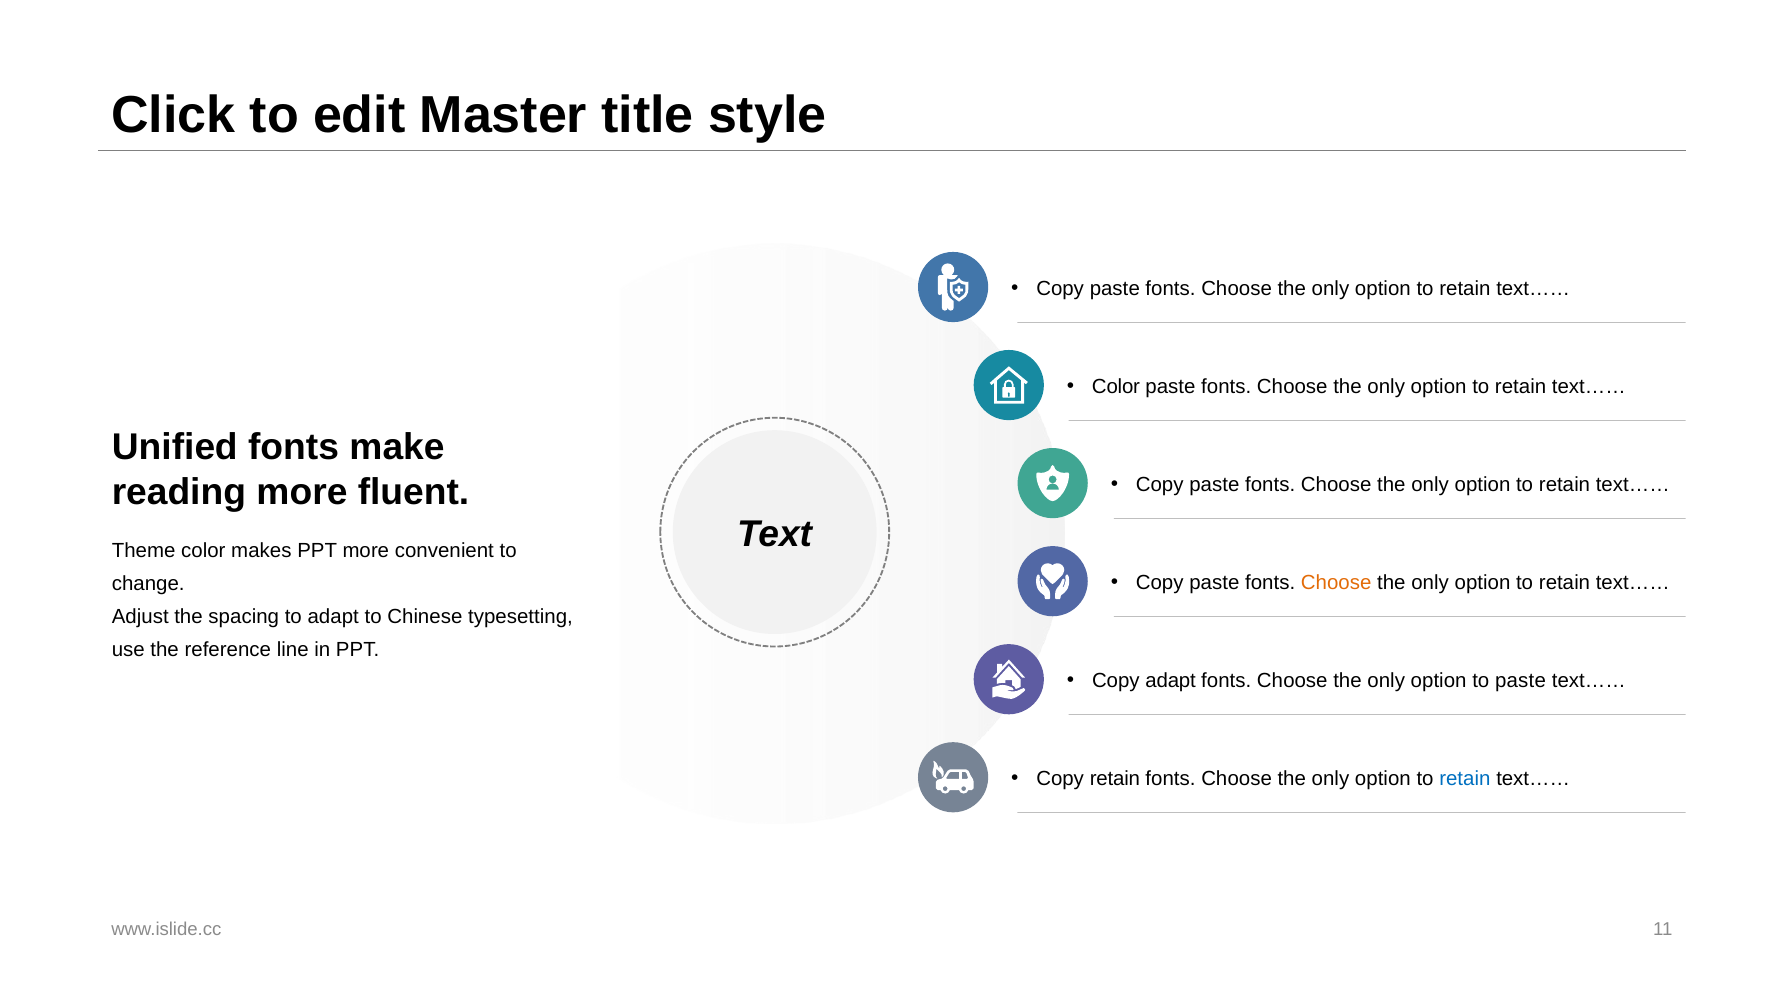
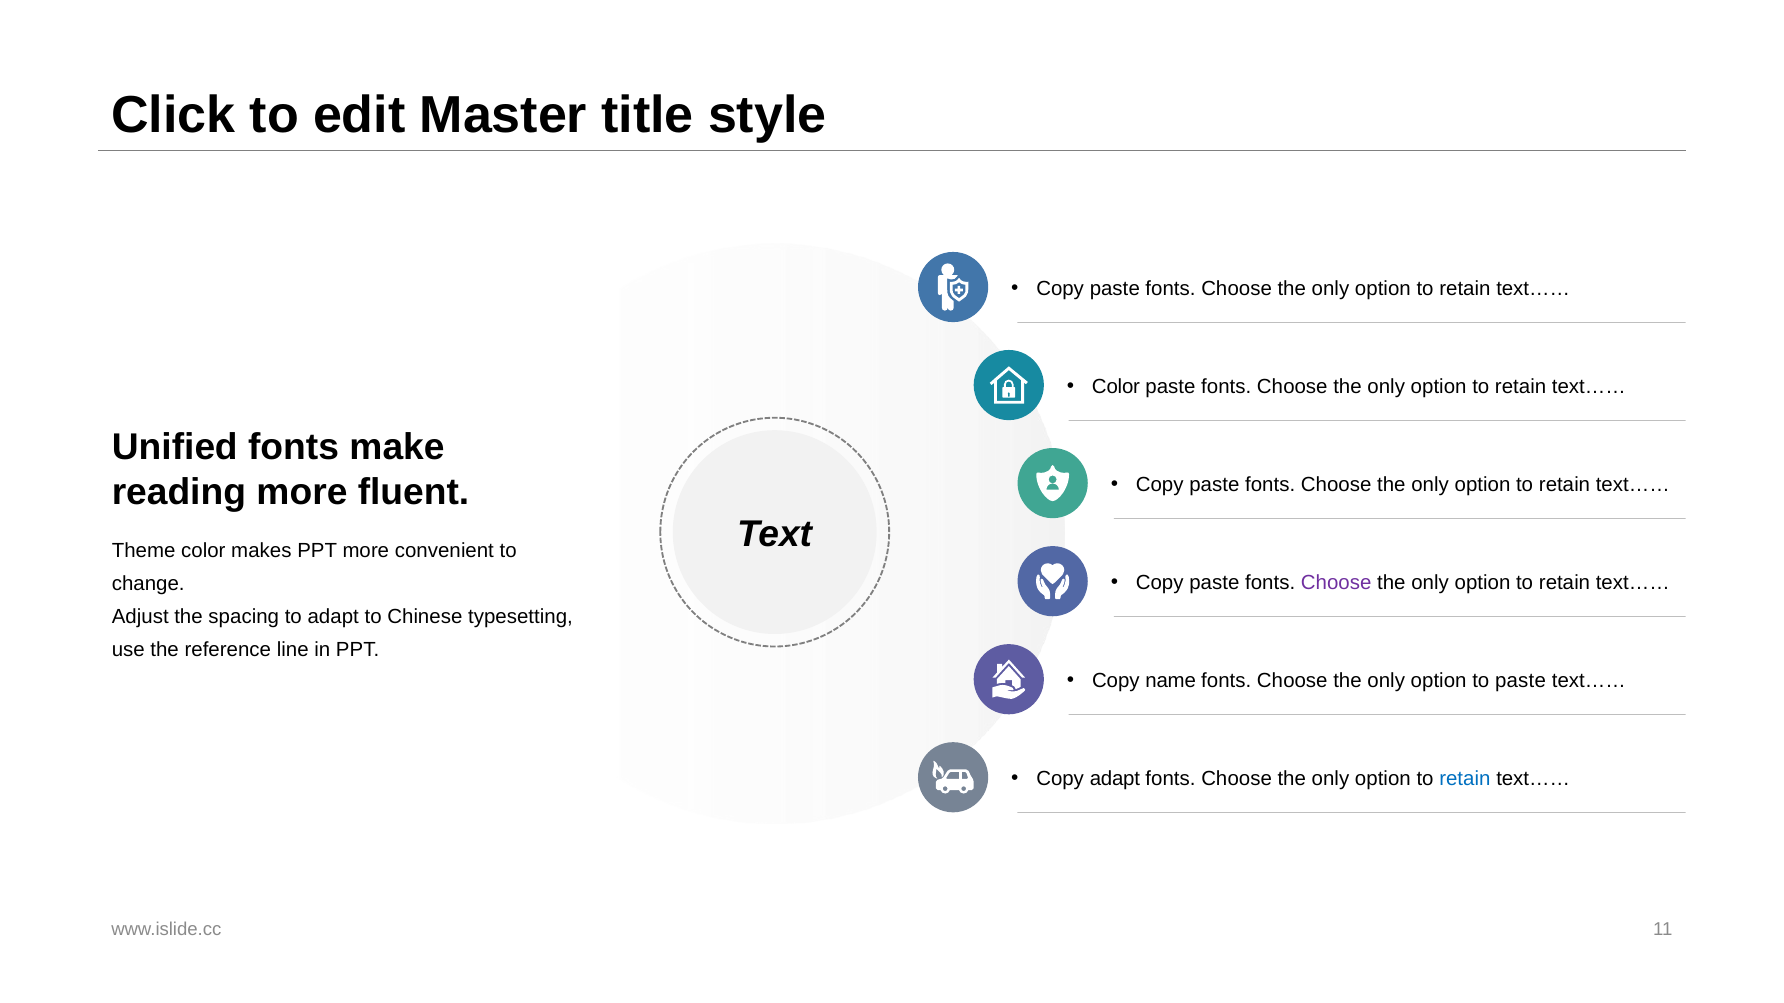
Choose at (1336, 583) colour: orange -> purple
Copy adapt: adapt -> name
Copy retain: retain -> adapt
